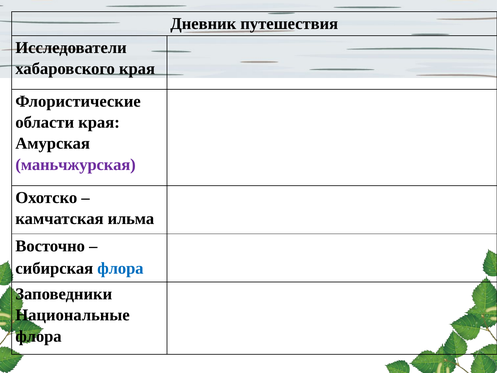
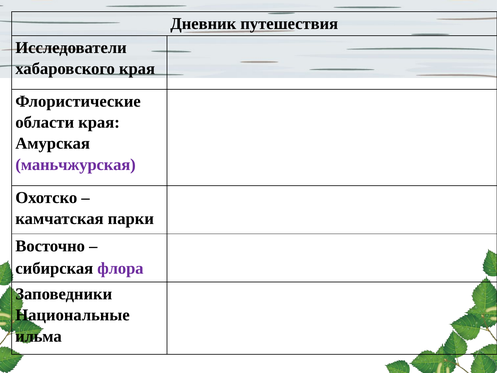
ильма: ильма -> парки
флора at (120, 268) colour: blue -> purple
флора at (38, 336): флора -> ильма
